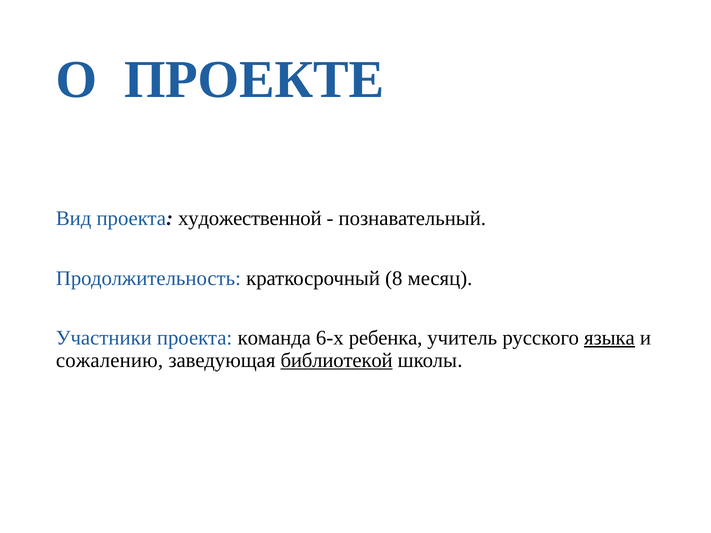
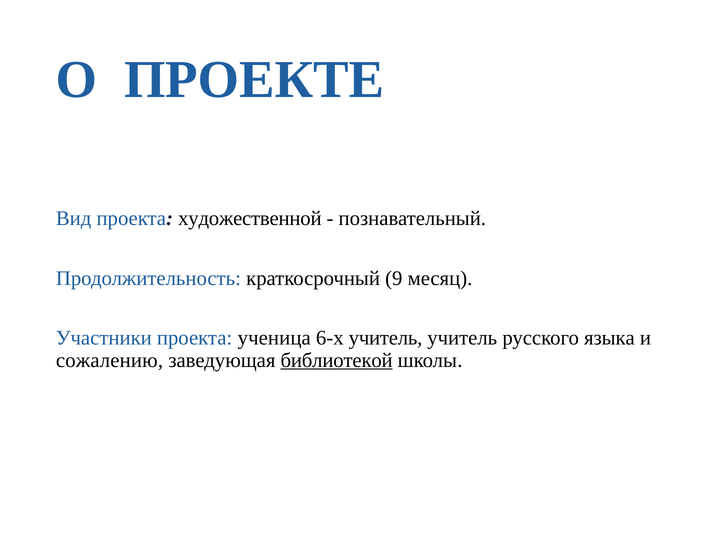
8: 8 -> 9
команда: команда -> ученица
6-х ребенка: ребенка -> учитель
языка underline: present -> none
